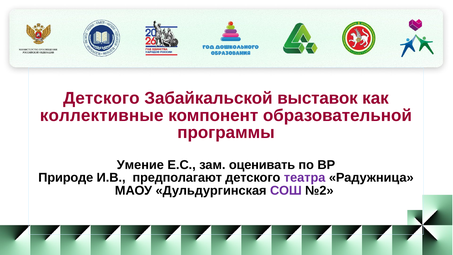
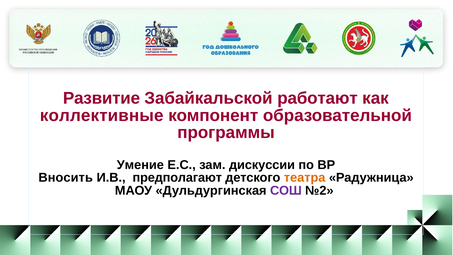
Детского at (101, 98): Детского -> Развитие
выставок: выставок -> работают
оценивать: оценивать -> дискуссии
Природе: Природе -> Вносить
театра colour: purple -> orange
